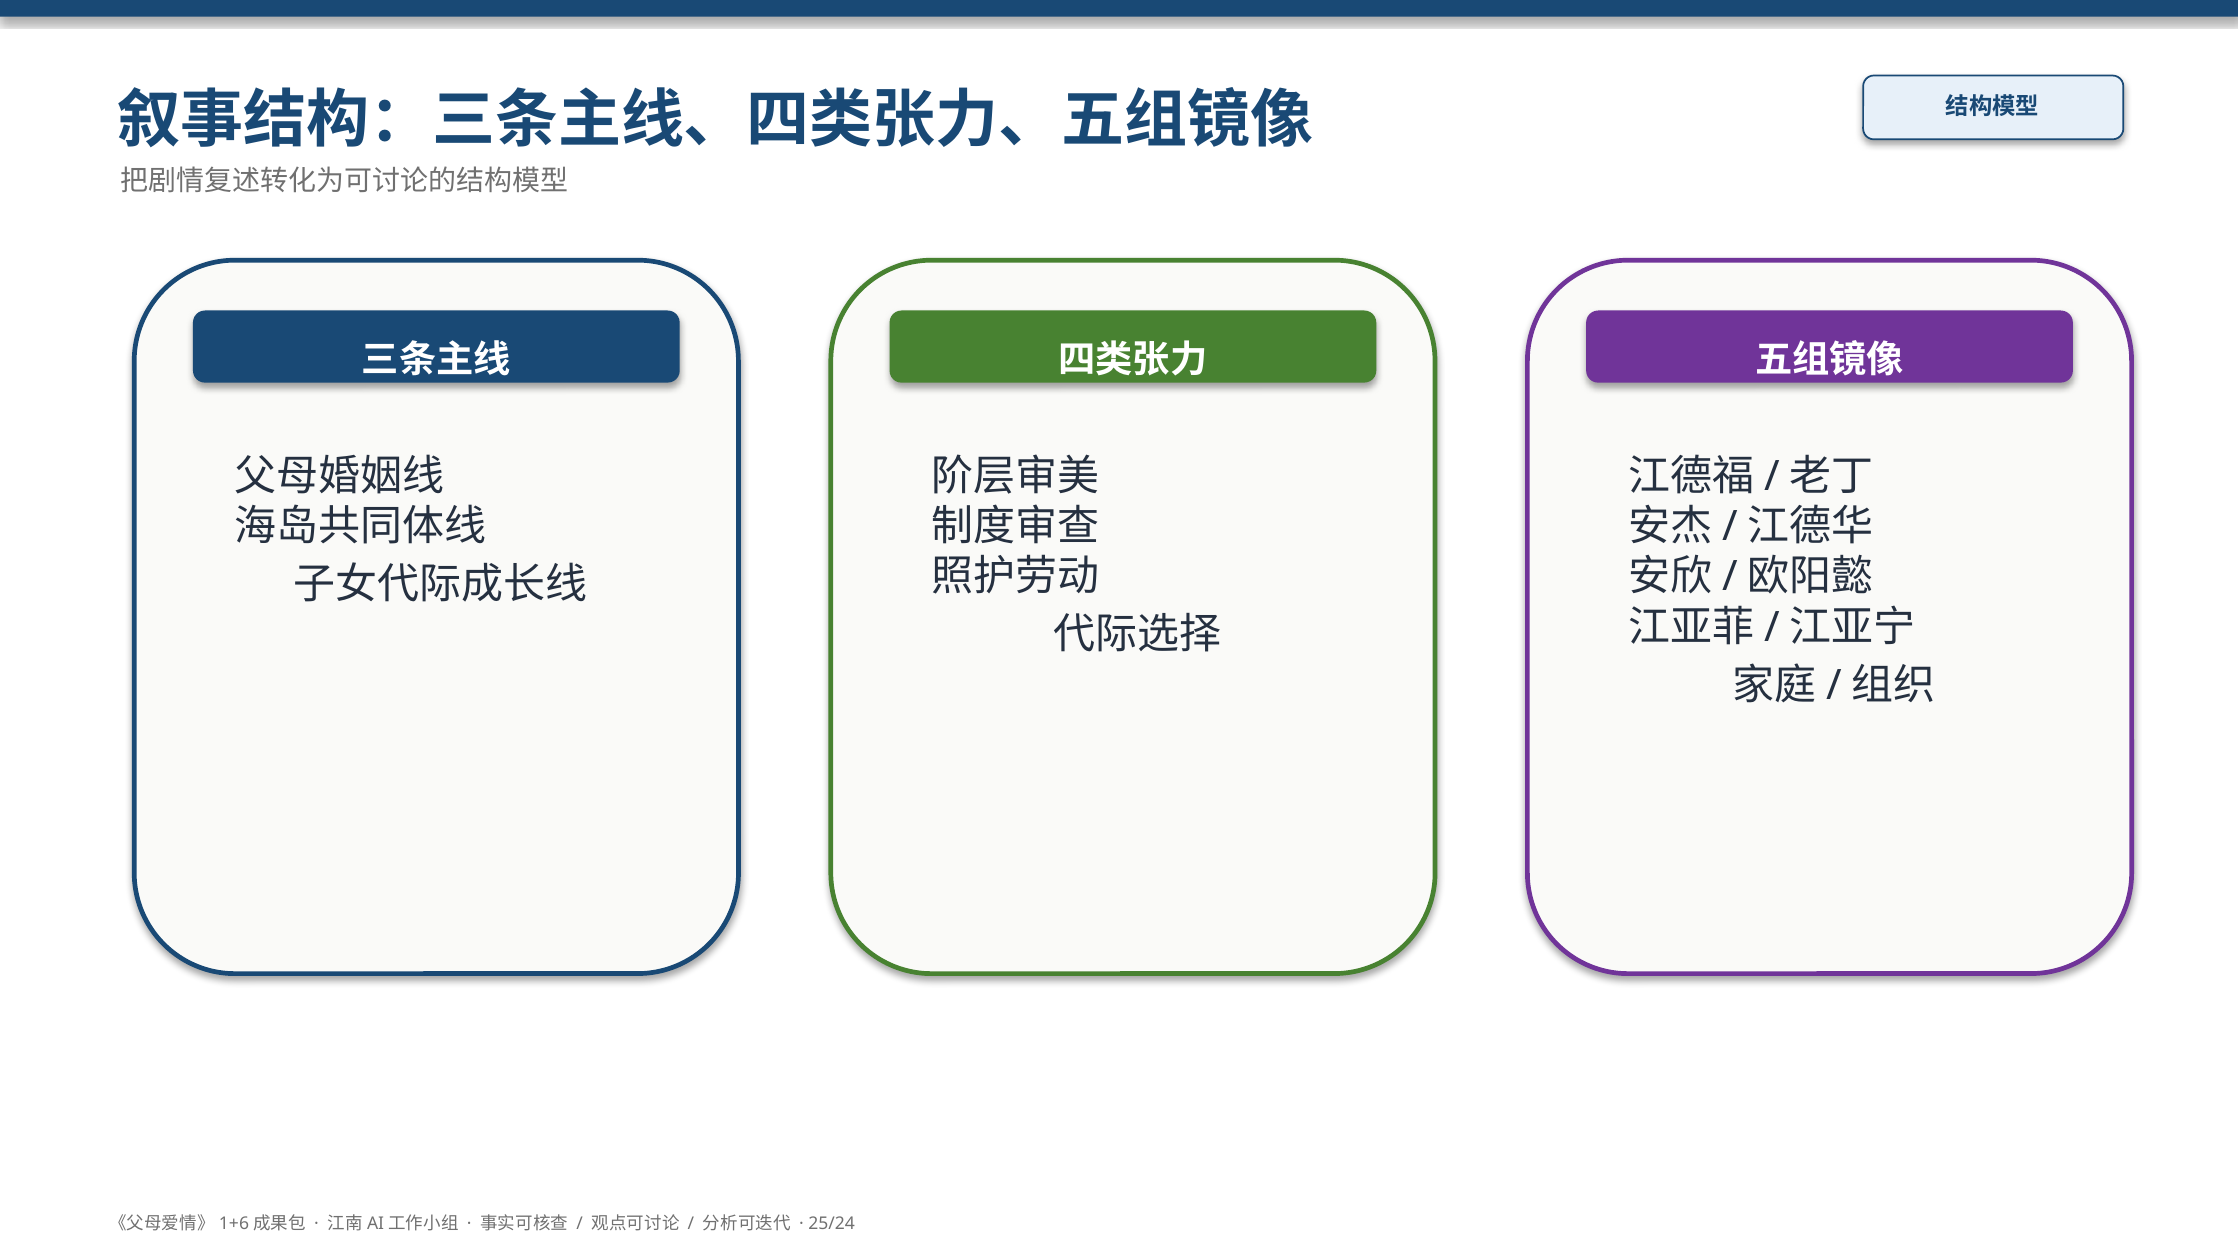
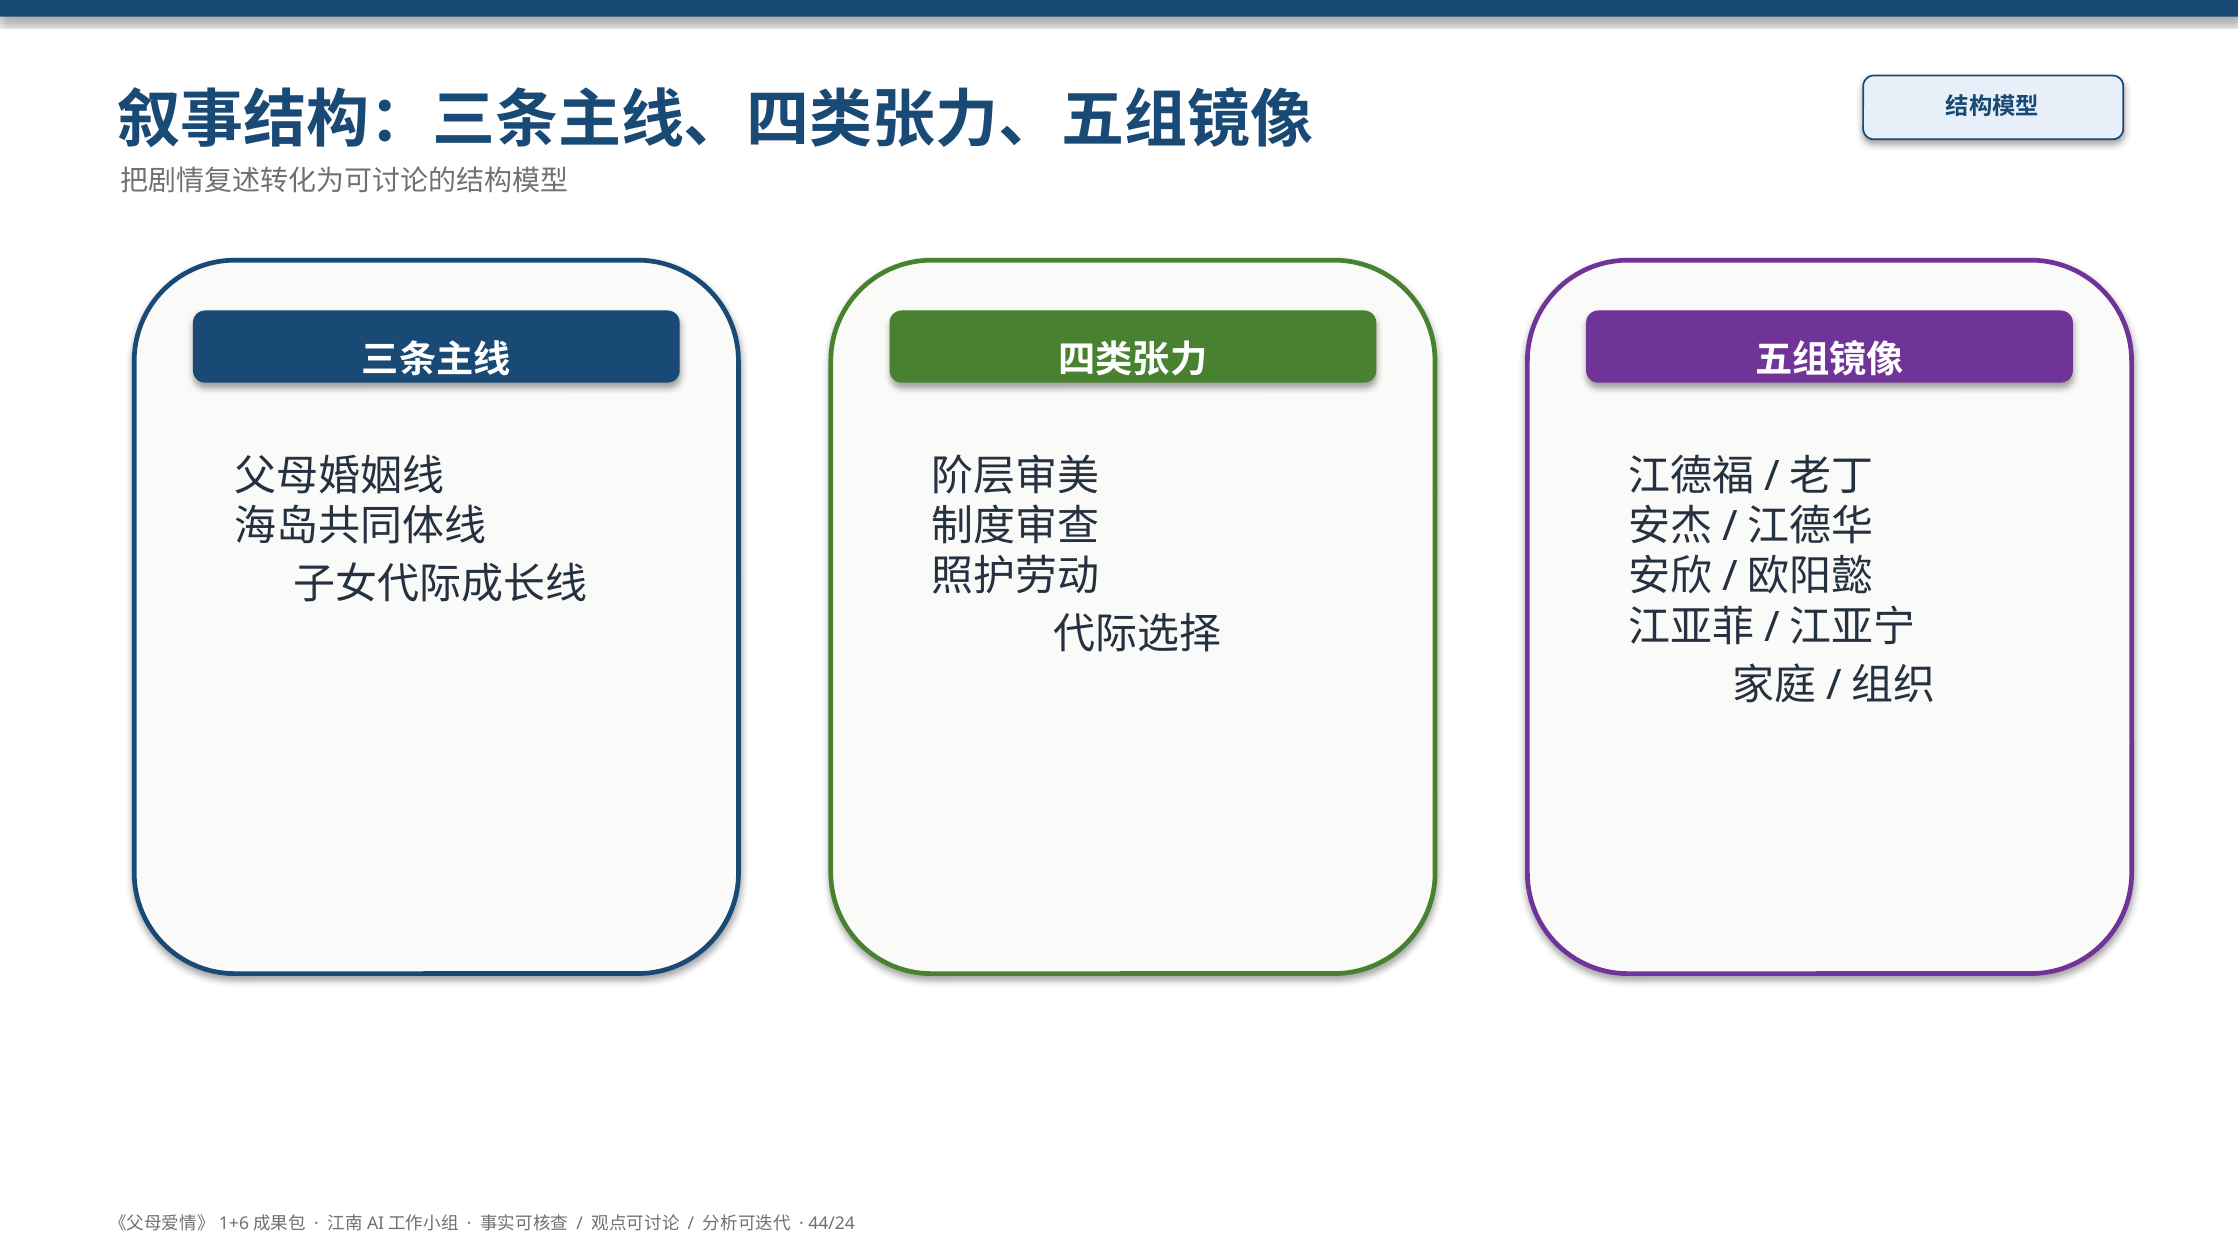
25/24: 25/24 -> 44/24
